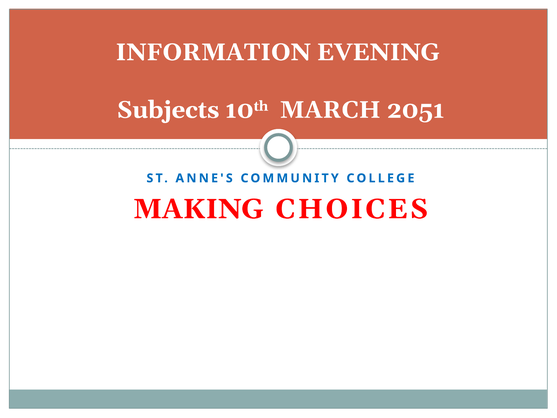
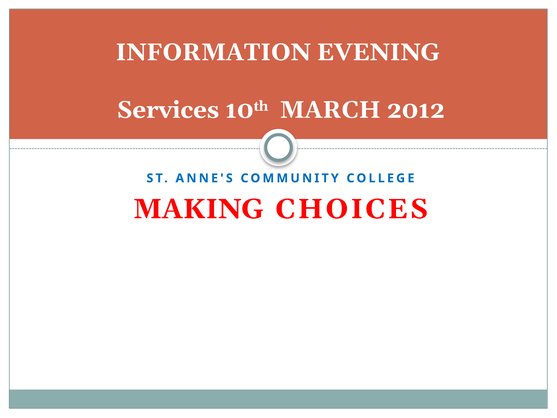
Subjects: Subjects -> Services
2051: 2051 -> 2012
